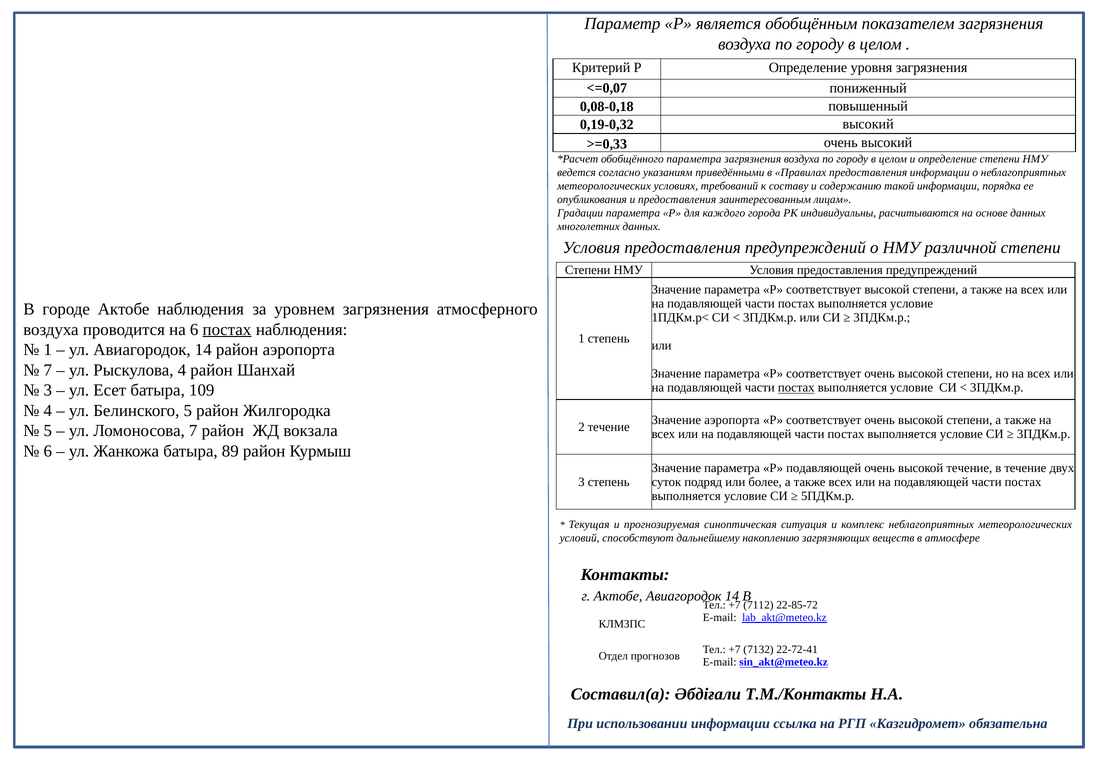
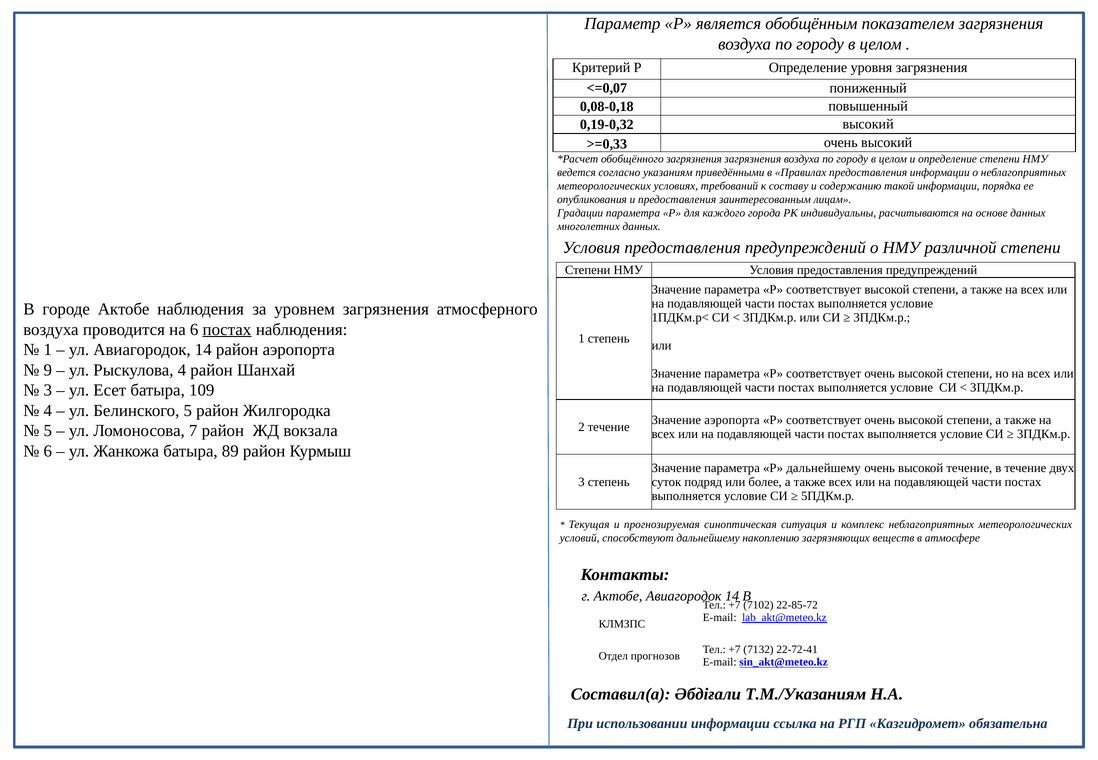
обобщённого параметра: параметра -> загрязнения
7 at (48, 370): 7 -> 9
постах at (796, 388) underline: present -> none
Р подавляющей: подавляющей -> дальнейшему
7112: 7112 -> 7102
Т.М./Контакты: Т.М./Контакты -> Т.М./Указаниям
